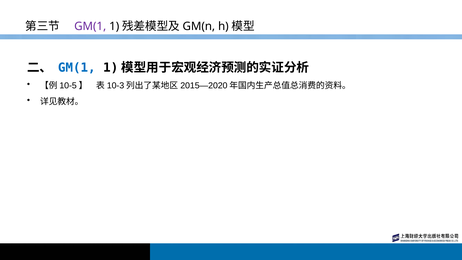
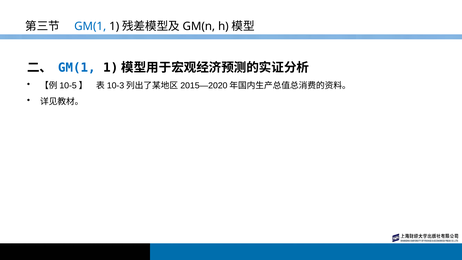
GM(1 at (90, 26) colour: purple -> blue
